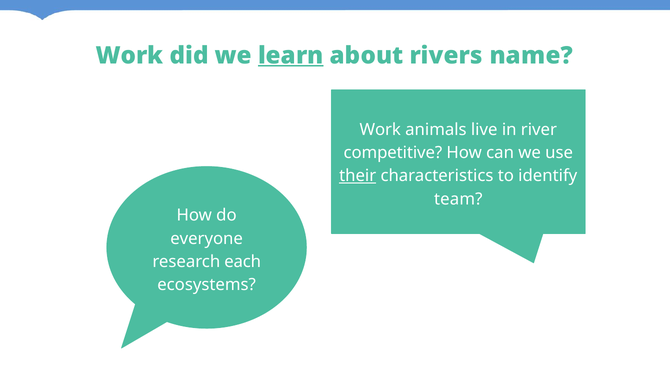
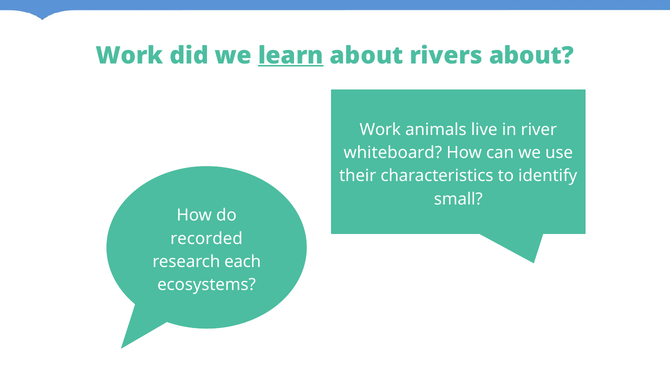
rivers name: name -> about
competitive: competitive -> whiteboard
their underline: present -> none
team: team -> small
everyone: everyone -> recorded
